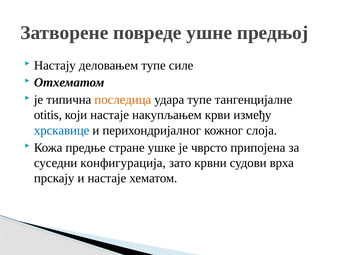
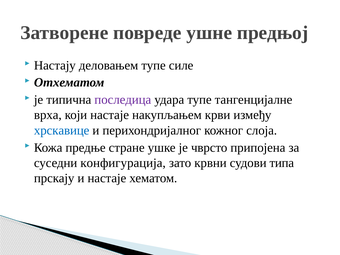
последица colour: orange -> purple
otitis: otitis -> врха
врха: врха -> типа
